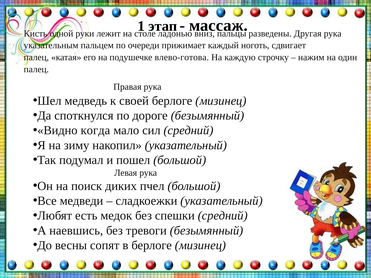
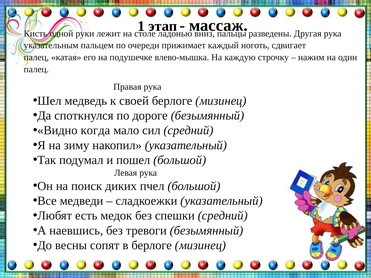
влево-готова: влево-готова -> влево-мышка
